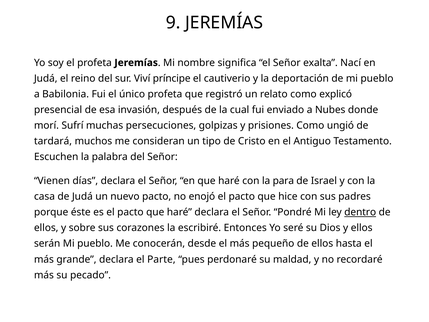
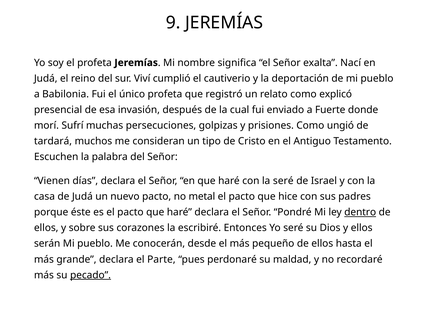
príncipe: príncipe -> cumplió
Nubes: Nubes -> Fuerte
la para: para -> seré
enojó: enojó -> metal
pecado underline: none -> present
